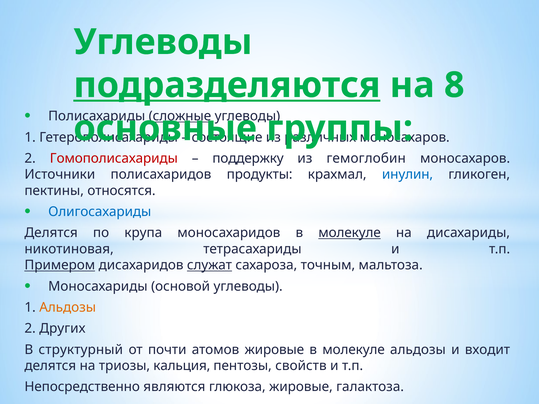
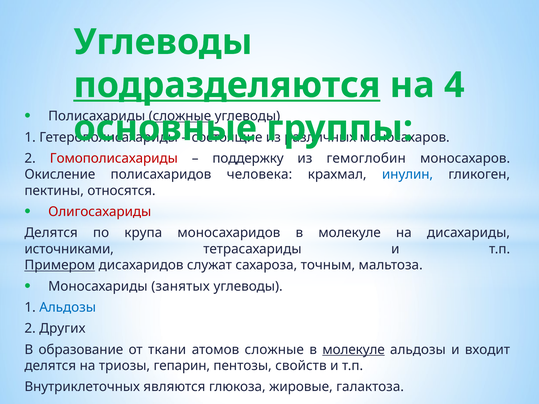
8: 8 -> 4
Источники: Источники -> Окисление
продукты: продукты -> человека
Олигосахариды colour: blue -> red
молекуле at (350, 233) underline: present -> none
никотиновая: никотиновая -> источниками
служат underline: present -> none
основой: основой -> занятых
Альдозы at (68, 308) colour: orange -> blue
структурный: структурный -> образование
почти: почти -> ткани
атомов жировые: жировые -> сложные
молекуле at (354, 350) underline: none -> present
кальция: кальция -> гепарин
Непосредственно: Непосредственно -> Внутриклеточных
